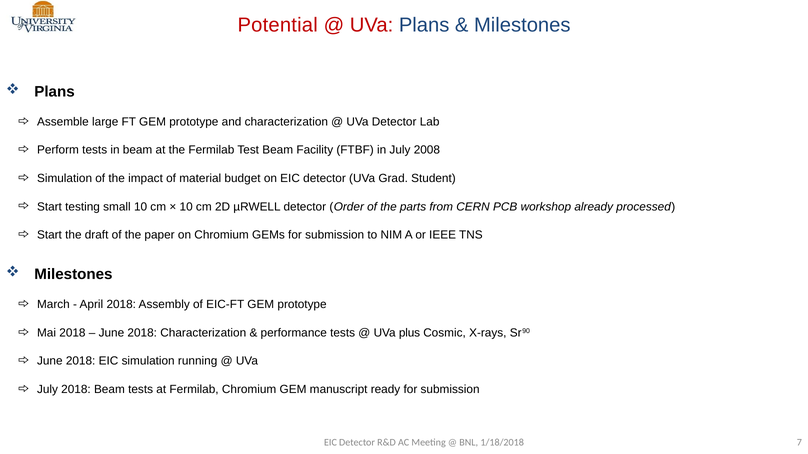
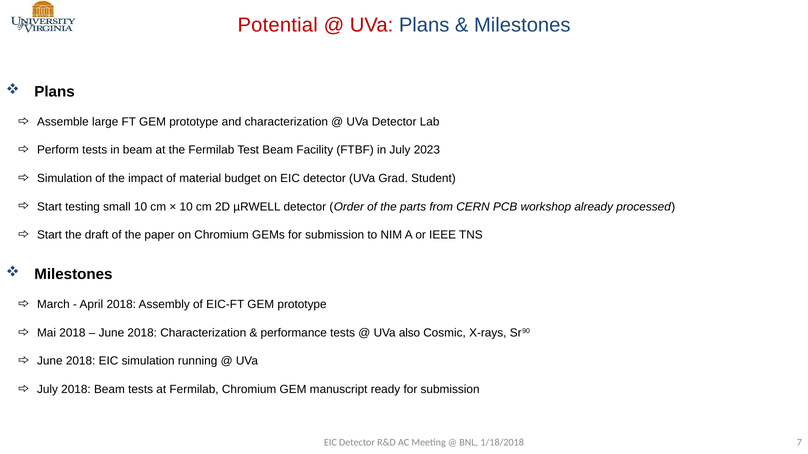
2008: 2008 -> 2023
plus: plus -> also
